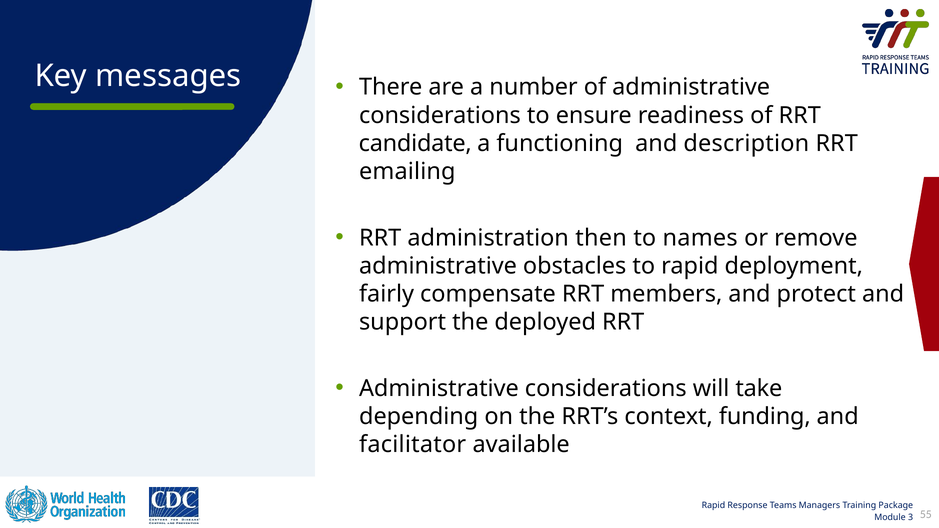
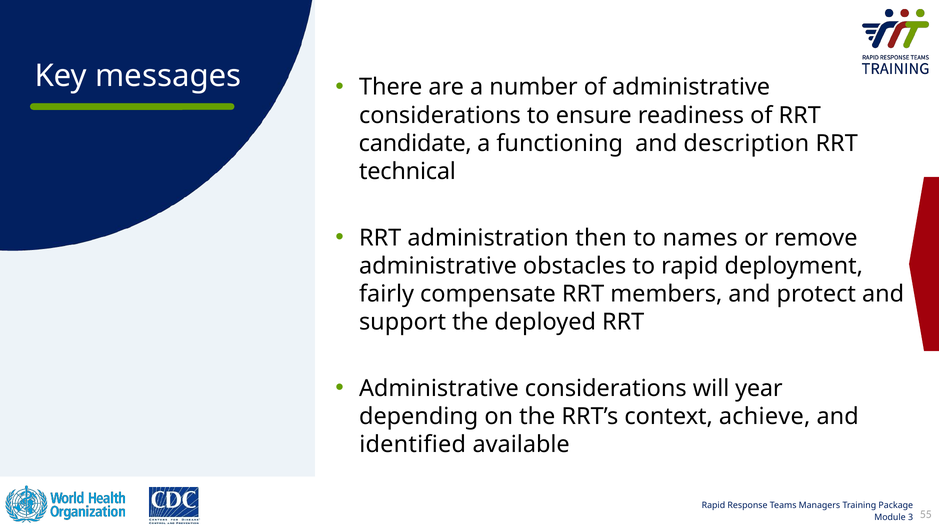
emailing: emailing -> technical
take: take -> year
funding: funding -> achieve
facilitator: facilitator -> identified
